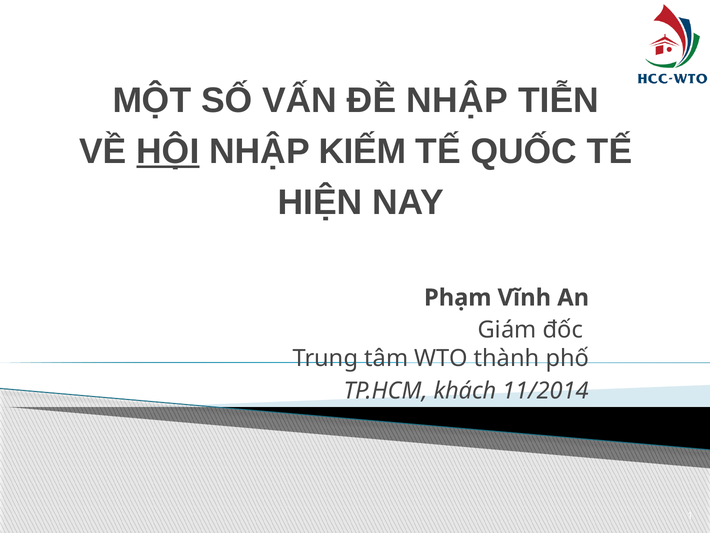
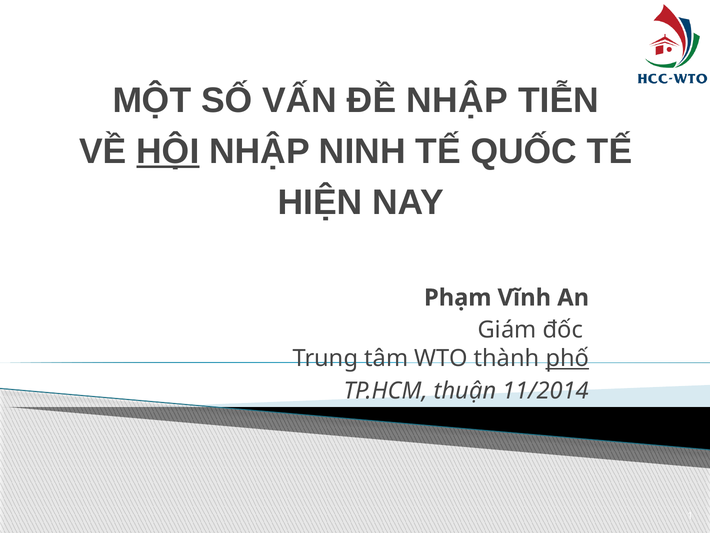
KIẾM: KIẾM -> NINH
phố underline: none -> present
khách: khách -> thuận
